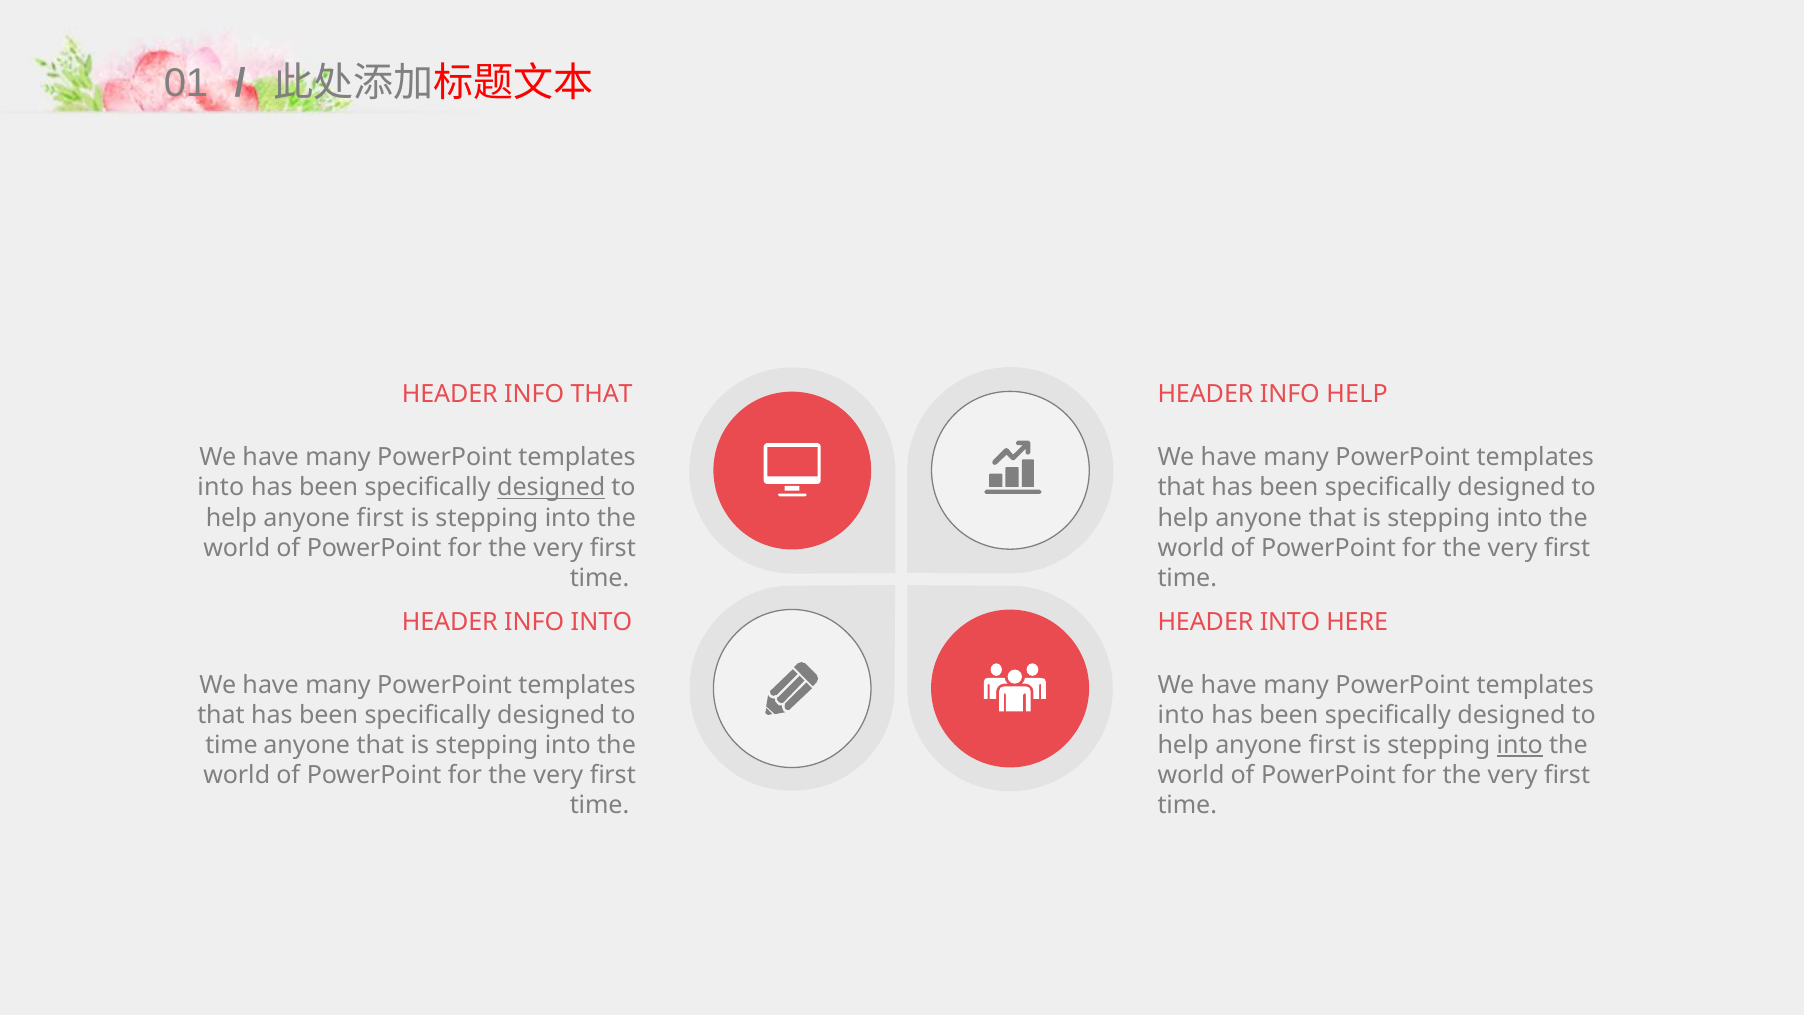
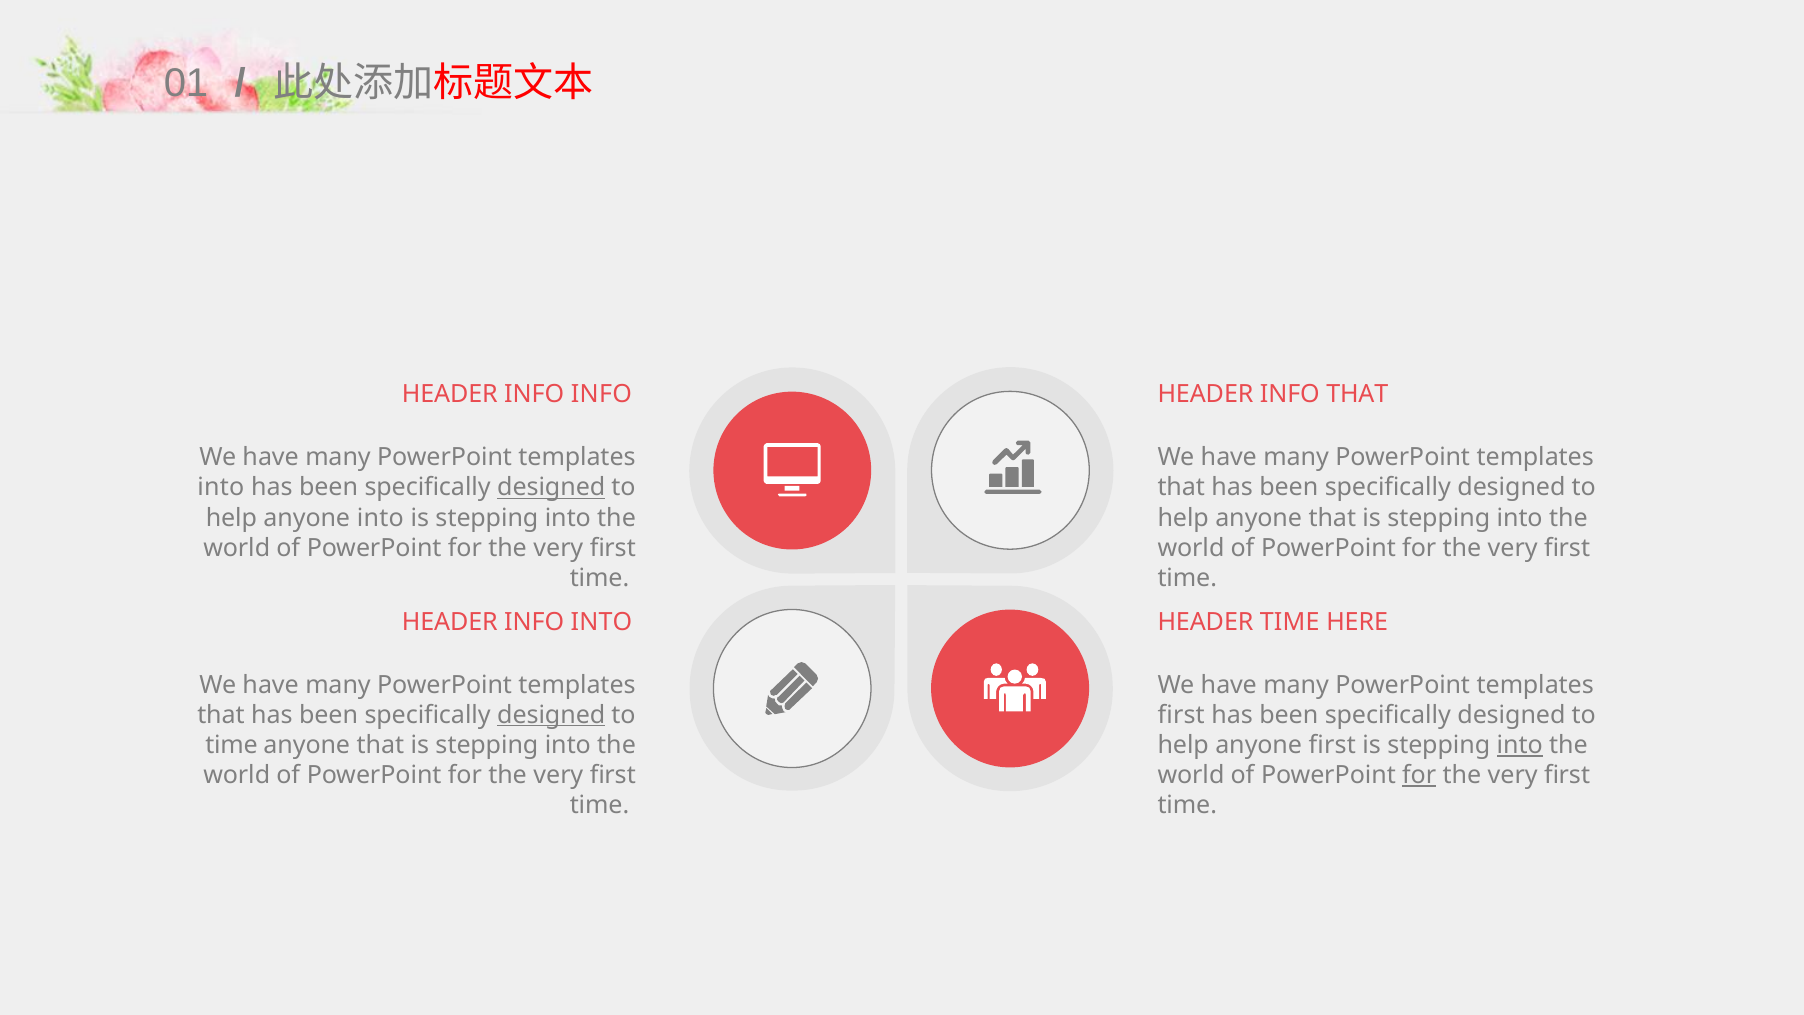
INFO THAT: THAT -> INFO
INFO HELP: HELP -> THAT
first at (380, 518): first -> into
HEADER INTO: INTO -> TIME
designed at (551, 715) underline: none -> present
into at (1181, 715): into -> first
for at (1419, 775) underline: none -> present
